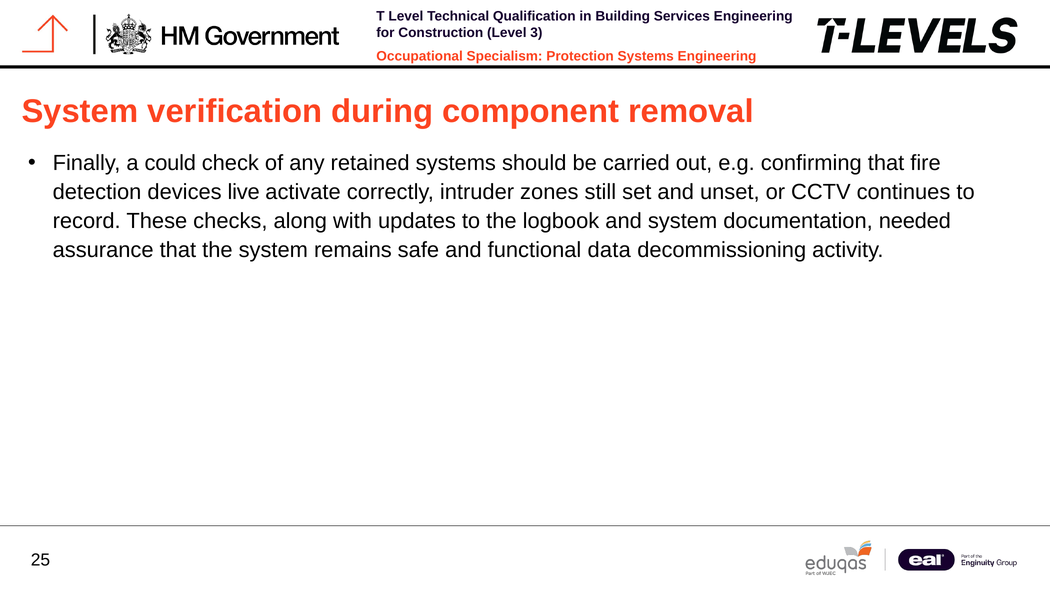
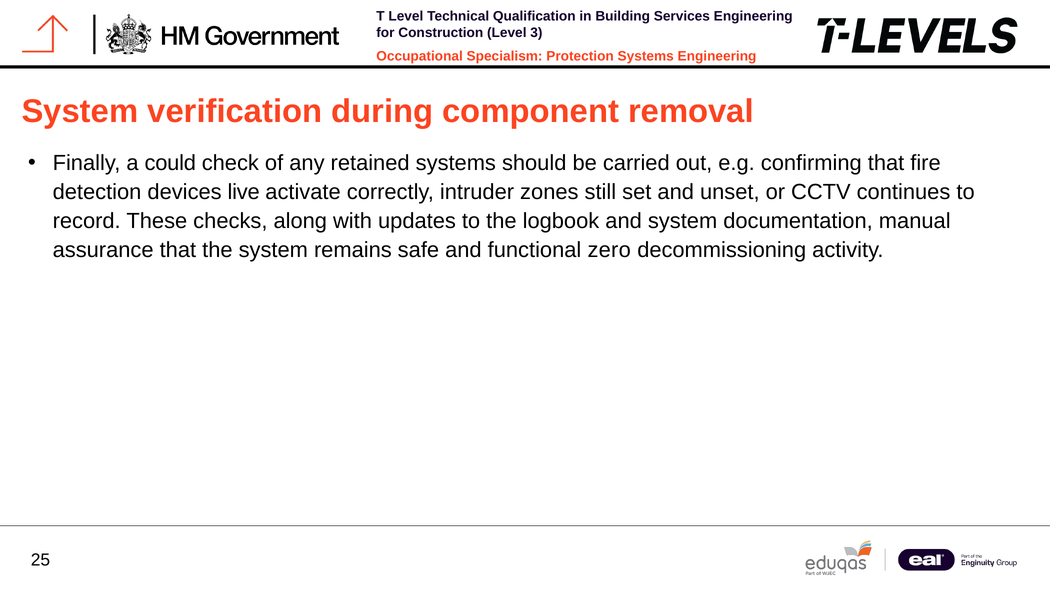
needed: needed -> manual
data: data -> zero
